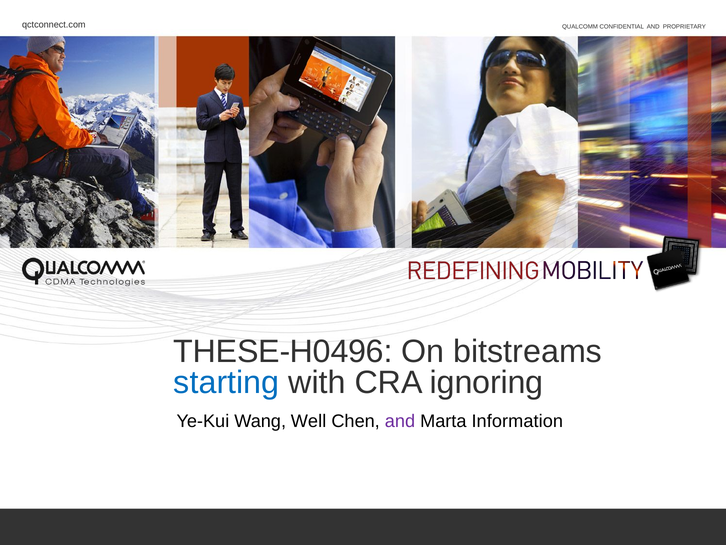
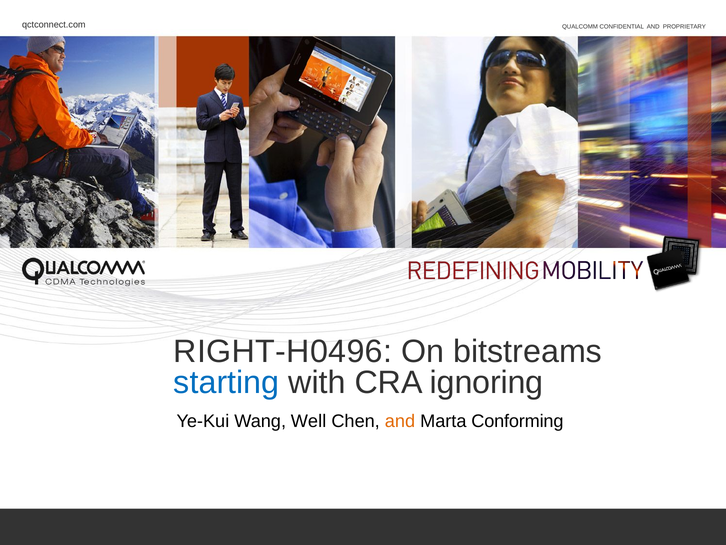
THESE-H0496: THESE-H0496 -> RIGHT-H0496
and at (400, 421) colour: purple -> orange
Information: Information -> Conforming
